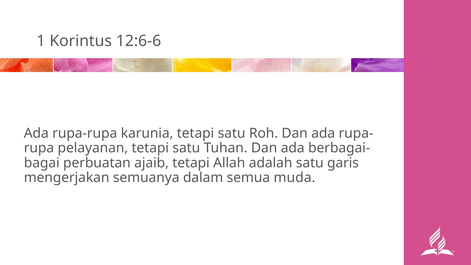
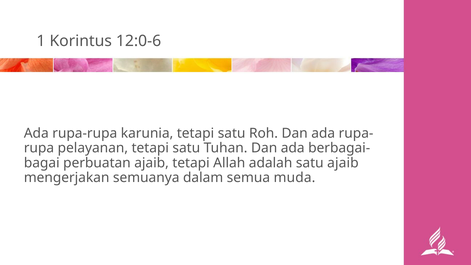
12:6-6: 12:6-6 -> 12:0-6
satu garis: garis -> ajaib
